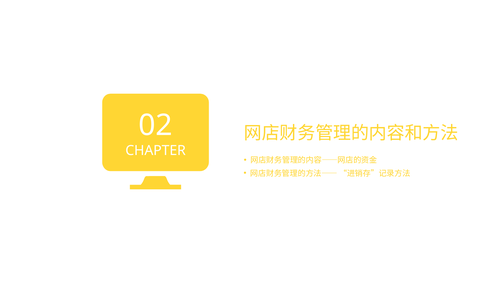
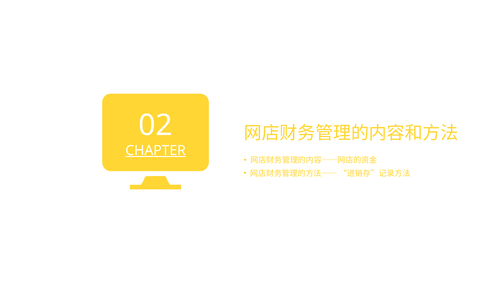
CHAPTER underline: none -> present
